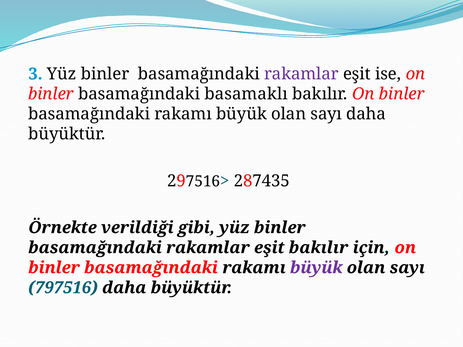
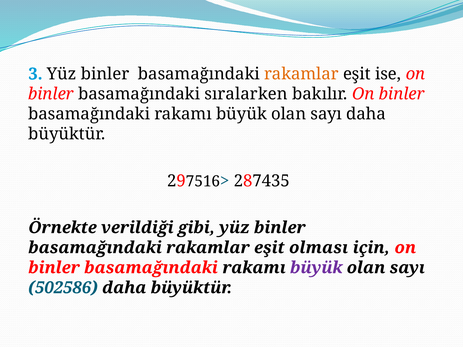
rakamlar at (301, 74) colour: purple -> orange
basamaklı: basamaklı -> sıralarken
eşit bakılır: bakılır -> olması
797516: 797516 -> 502586
